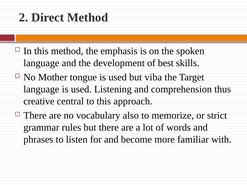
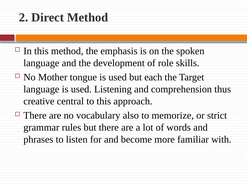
best: best -> role
viba: viba -> each
